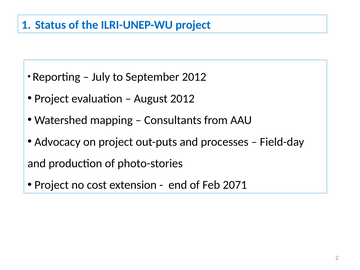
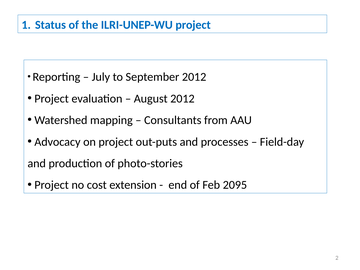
2071: 2071 -> 2095
